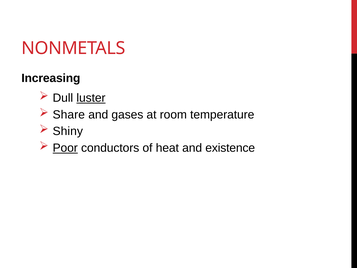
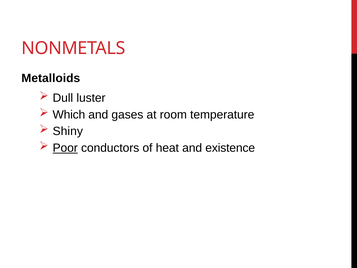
Increasing: Increasing -> Metalloids
luster underline: present -> none
Share: Share -> Which
